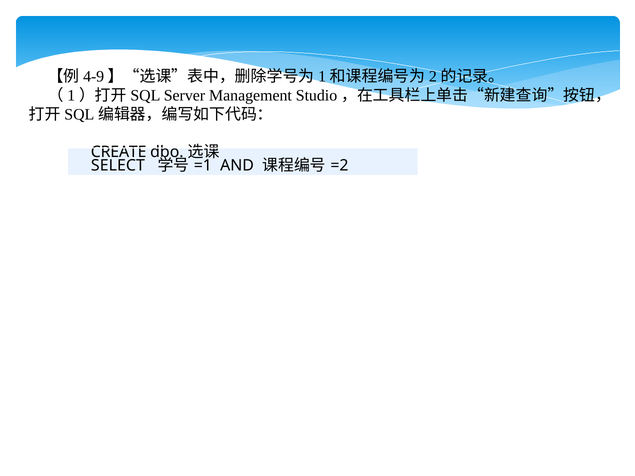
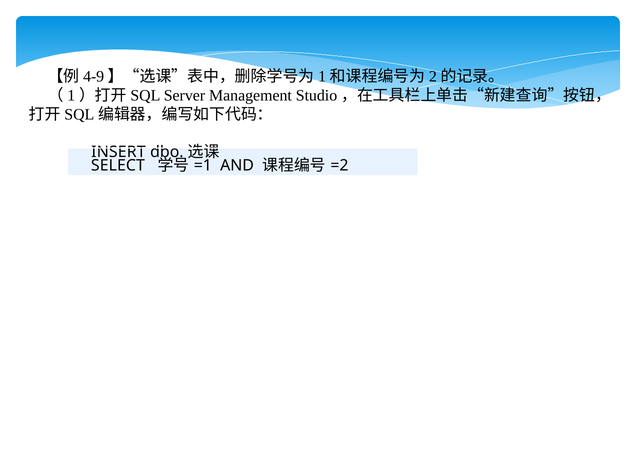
CREATE: CREATE -> INSERT
